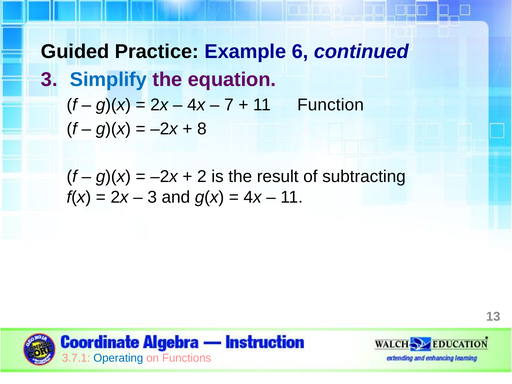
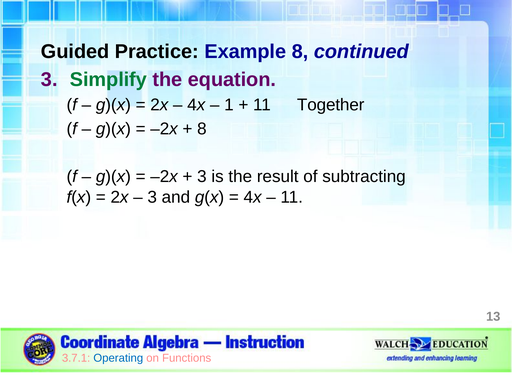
Example 6: 6 -> 8
Simplify colour: blue -> green
7: 7 -> 1
Function: Function -> Together
2 at (202, 177): 2 -> 3
